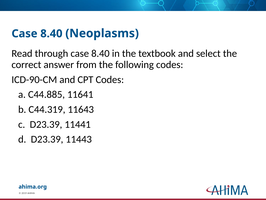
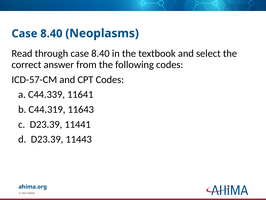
ICD-90-CM: ICD-90-CM -> ICD-57-CM
C44.885: C44.885 -> C44.339
